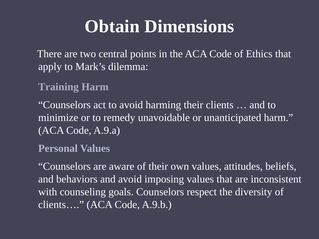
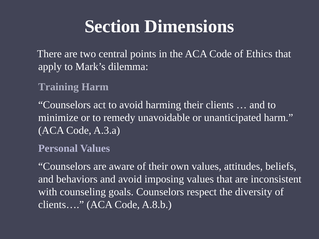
Obtain: Obtain -> Section
A.9.a: A.9.a -> A.3.a
A.9.b: A.9.b -> A.8.b
